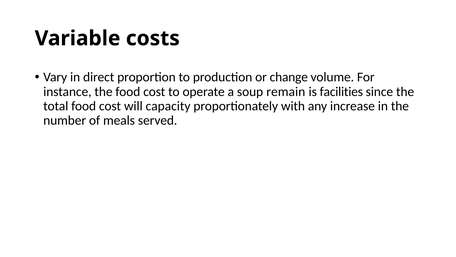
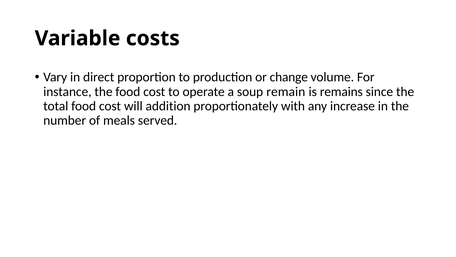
facilities: facilities -> remains
capacity: capacity -> addition
